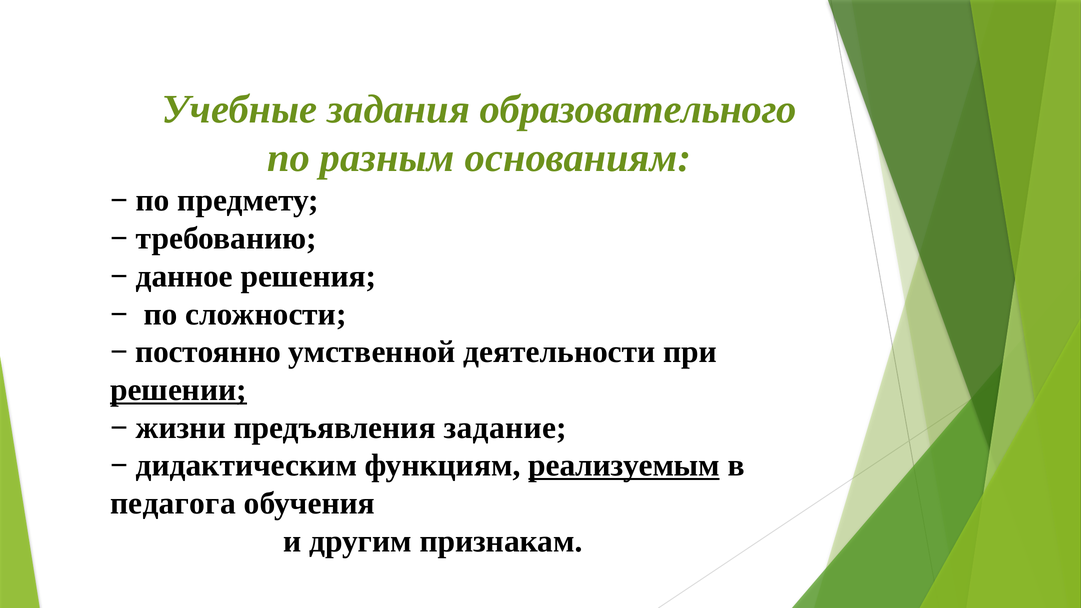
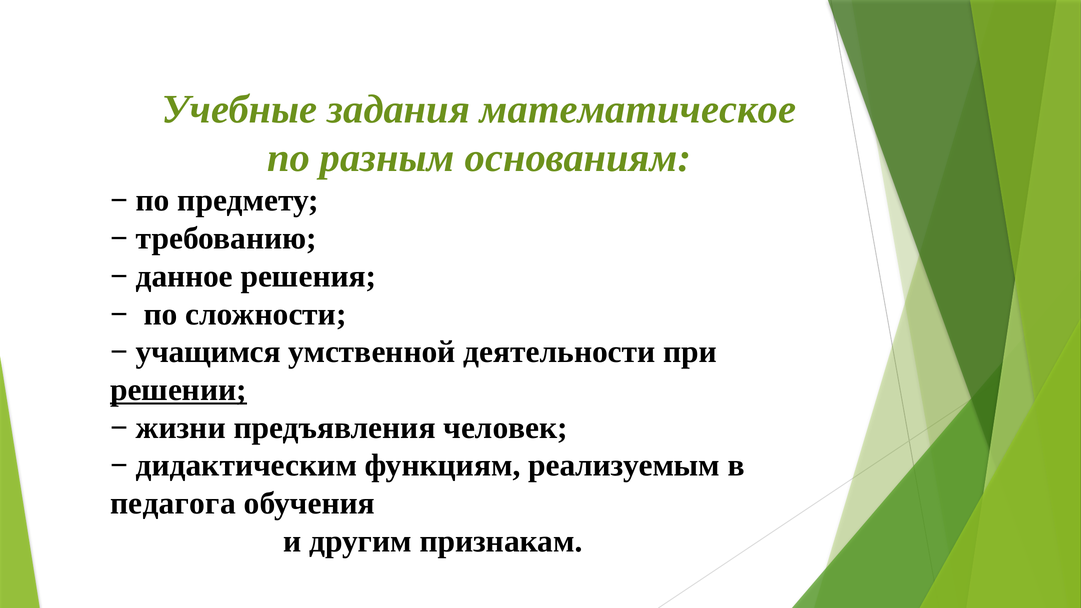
образовательного: образовательного -> математическое
постоянно: постоянно -> учащимся
задание: задание -> человек
реализуемым underline: present -> none
